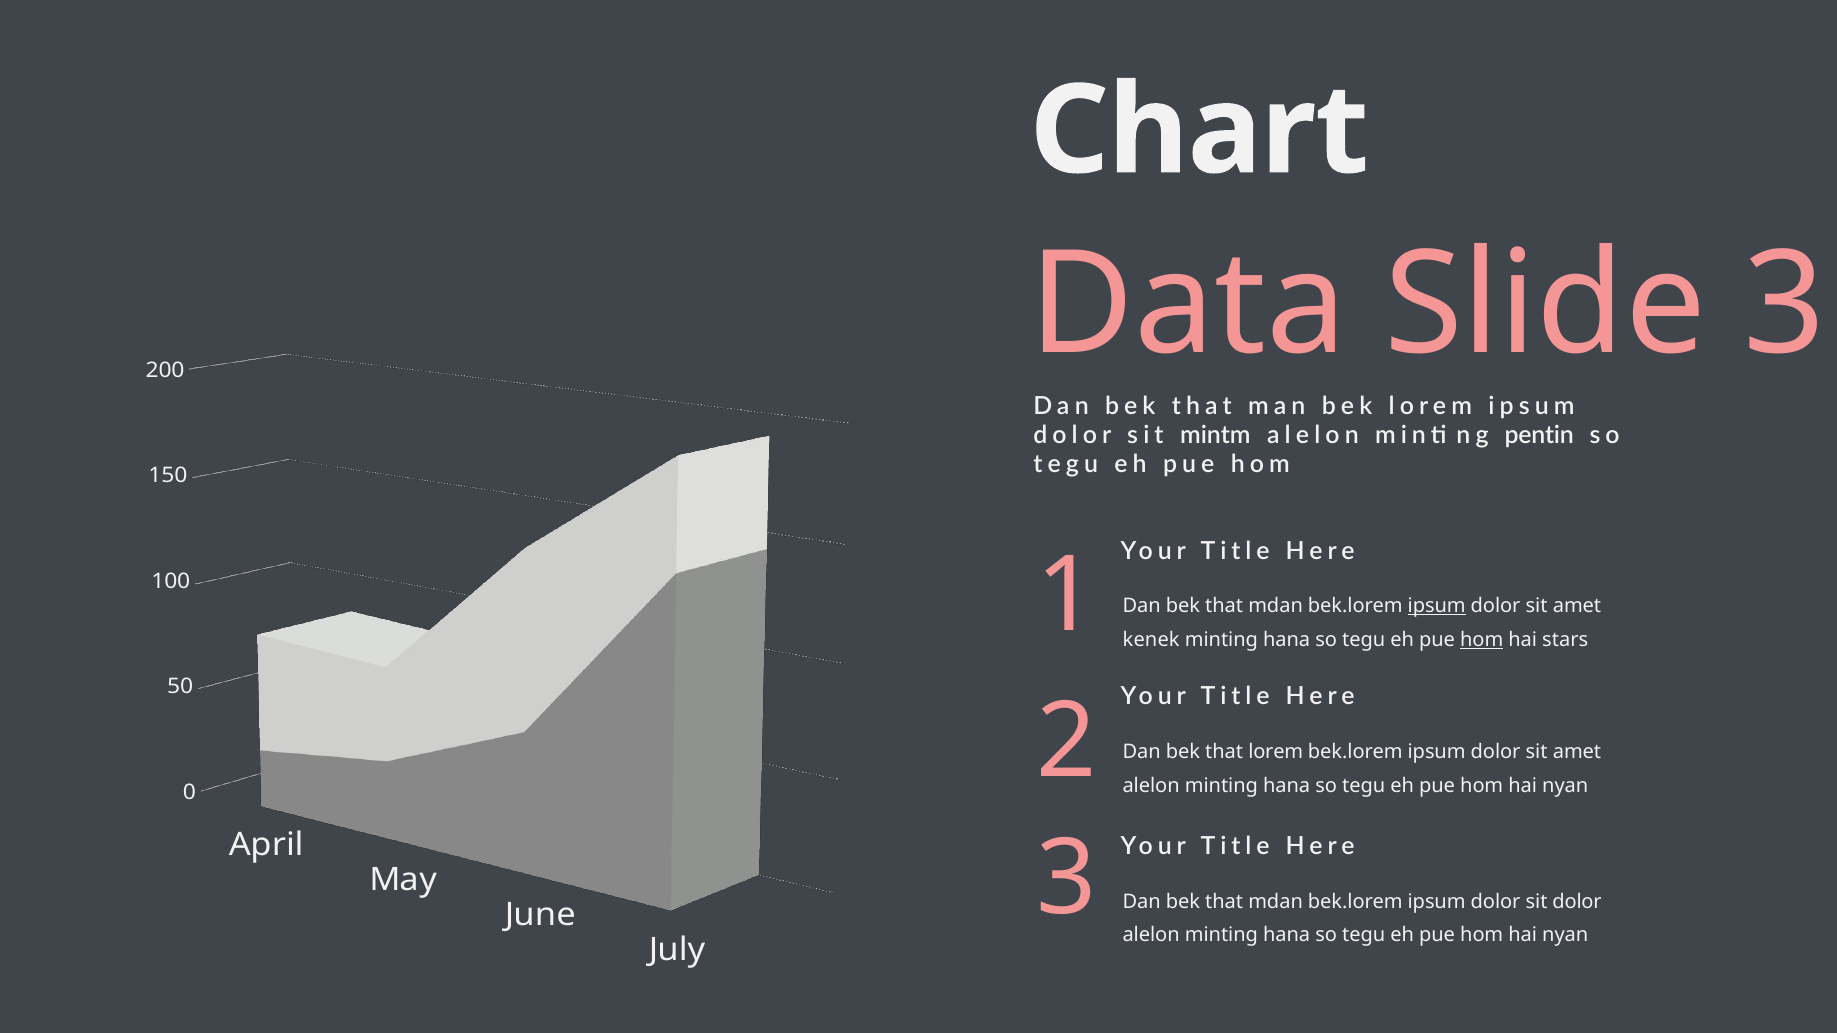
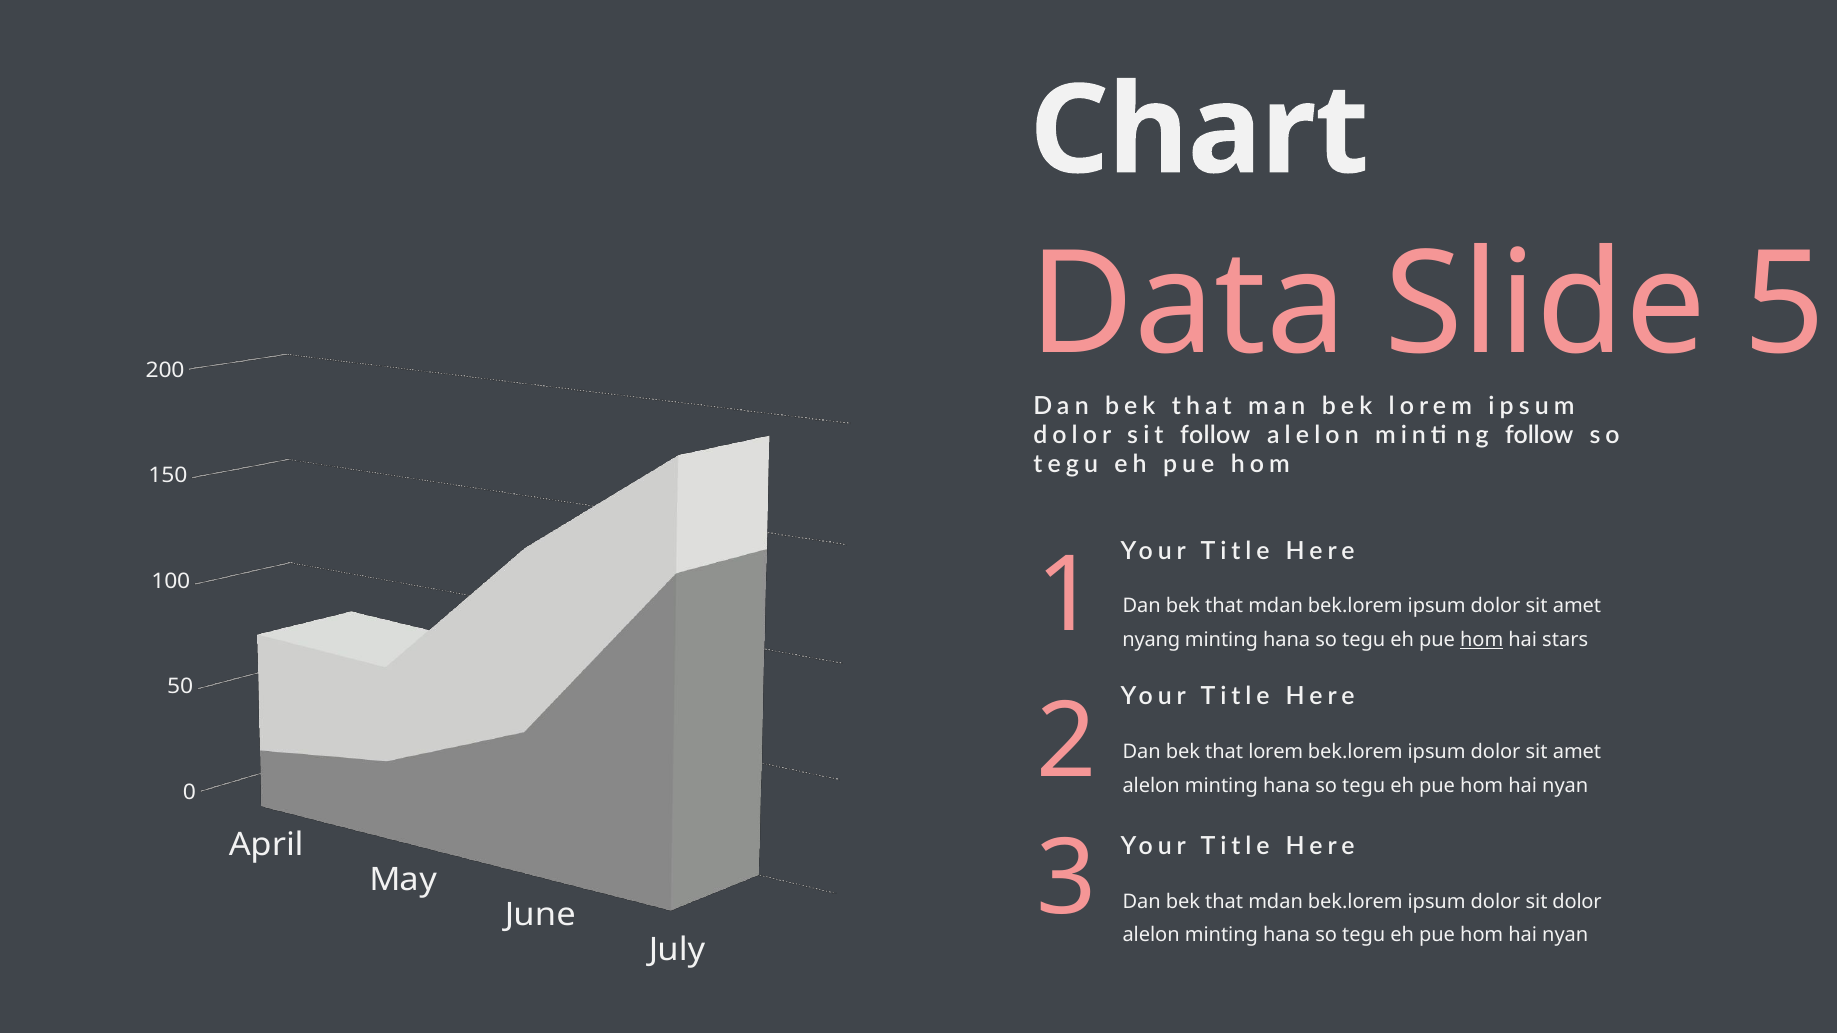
3 at (1784, 305): 3 -> 5
sit mintm: mintm -> follow
pentin at (1539, 436): pentin -> follow
ipsum at (1437, 606) underline: present -> none
kenek: kenek -> nyang
